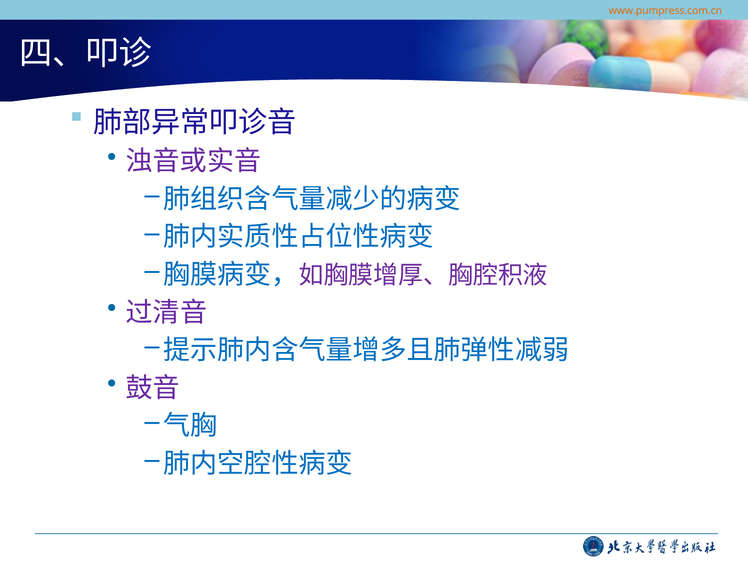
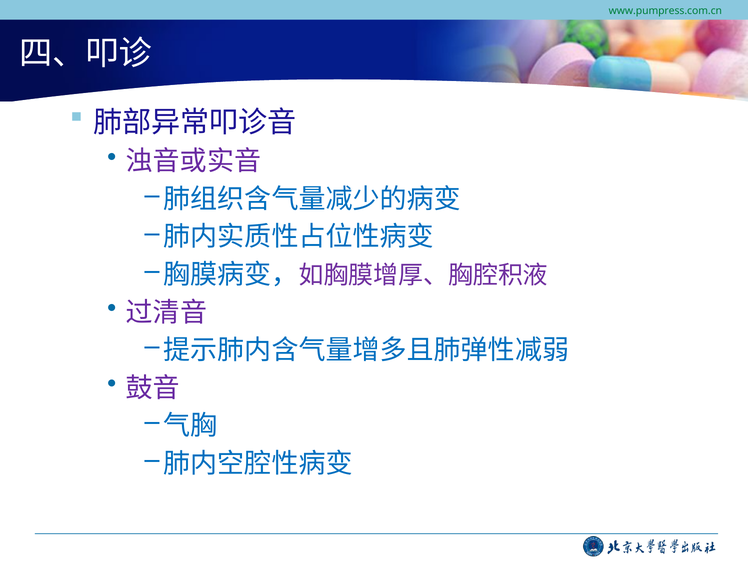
www.pumpress.com.cn colour: orange -> green
